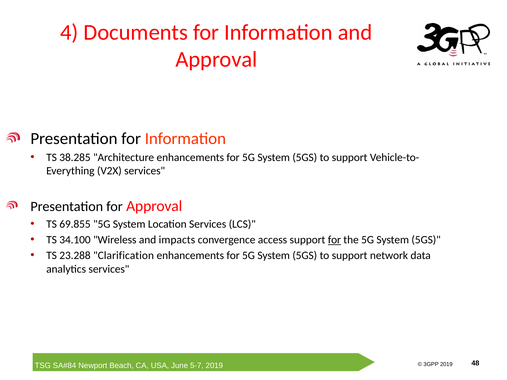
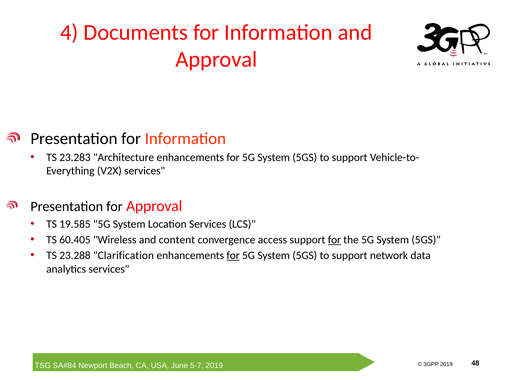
38.285: 38.285 -> 23.283
69.855: 69.855 -> 19.585
34.100: 34.100 -> 60.405
impacts: impacts -> content
for at (233, 256) underline: none -> present
